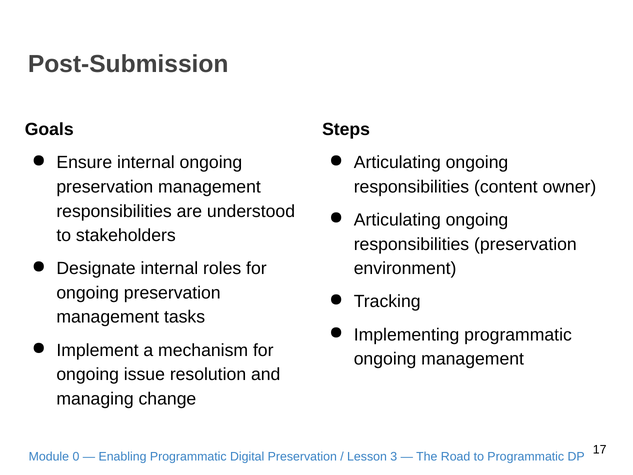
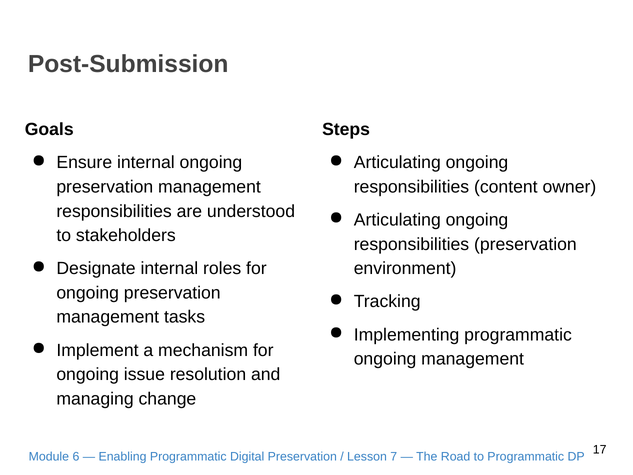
0: 0 -> 6
3: 3 -> 7
